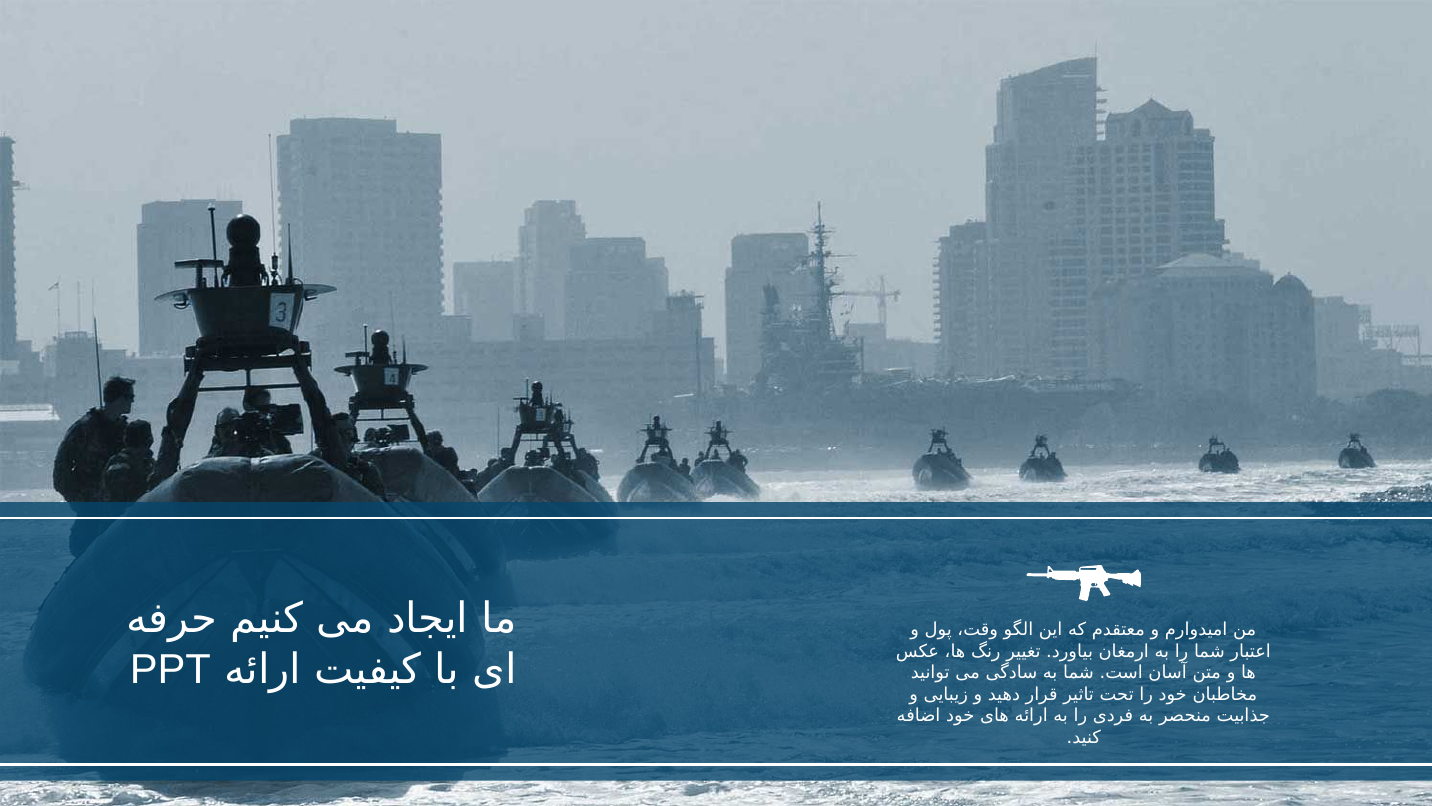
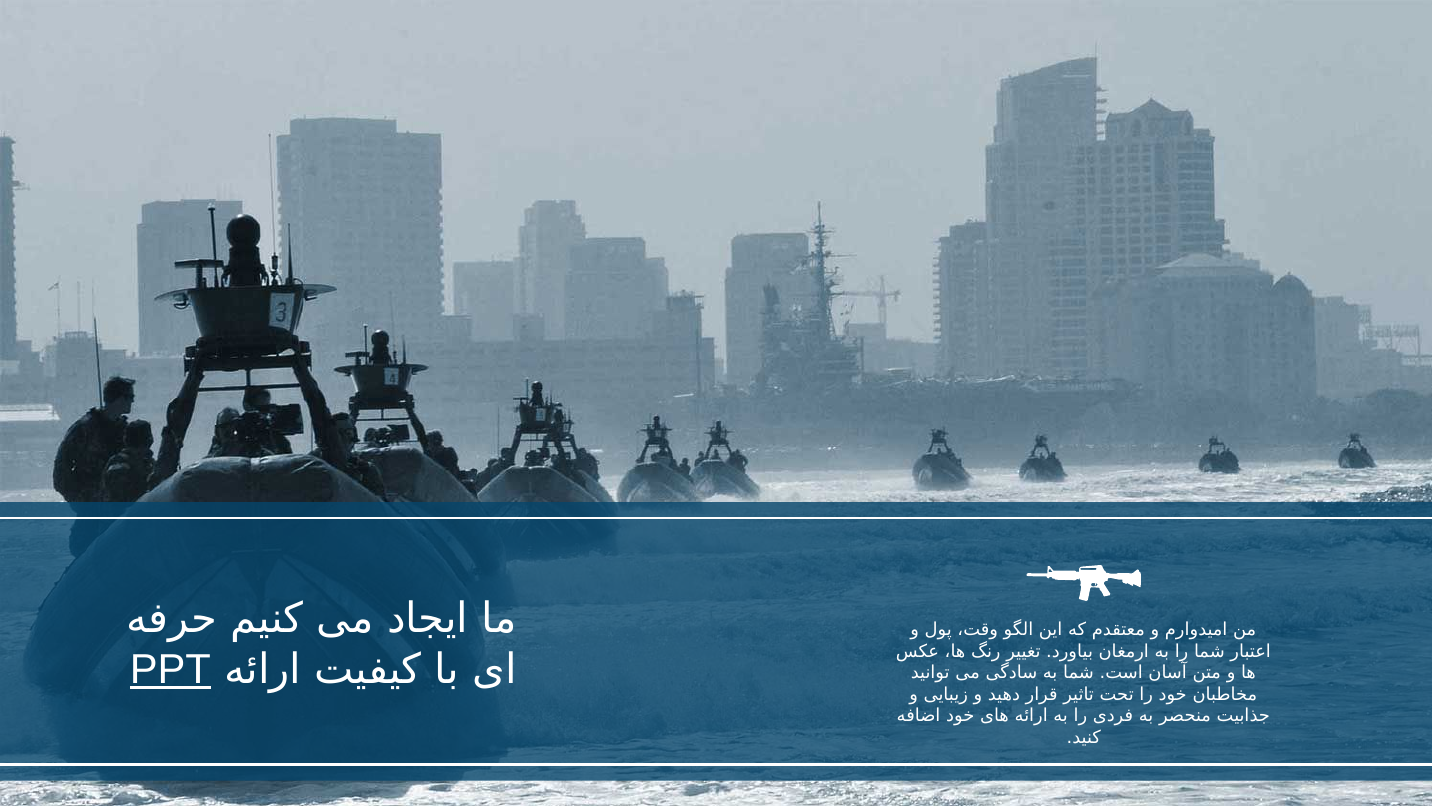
PPT underline: none -> present
